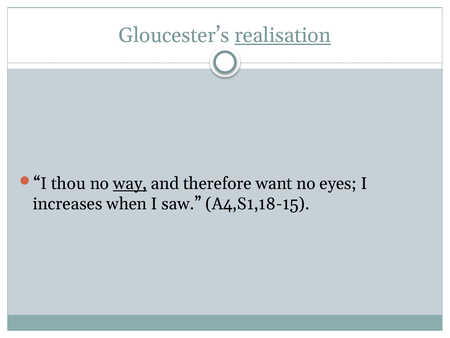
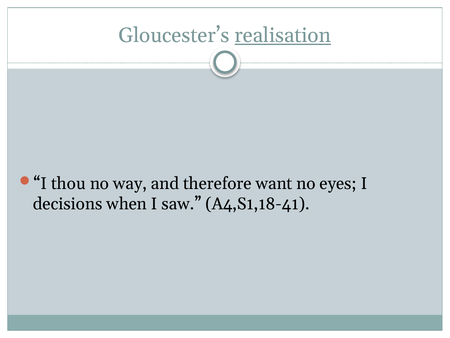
way underline: present -> none
increases: increases -> decisions
A4,S1,18-15: A4,S1,18-15 -> A4,S1,18-41
